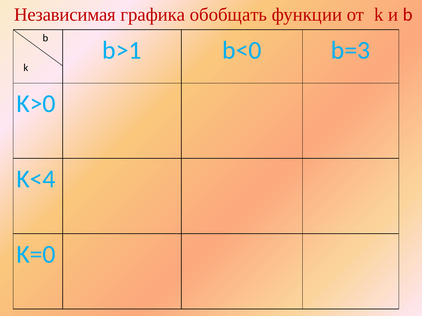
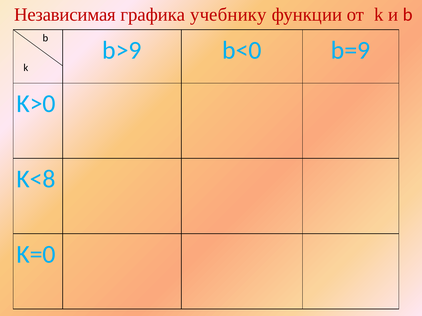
обобщать: обобщать -> учебнику
b>1: b>1 -> b>9
b=3: b=3 -> b=9
K<4: K<4 -> K<8
